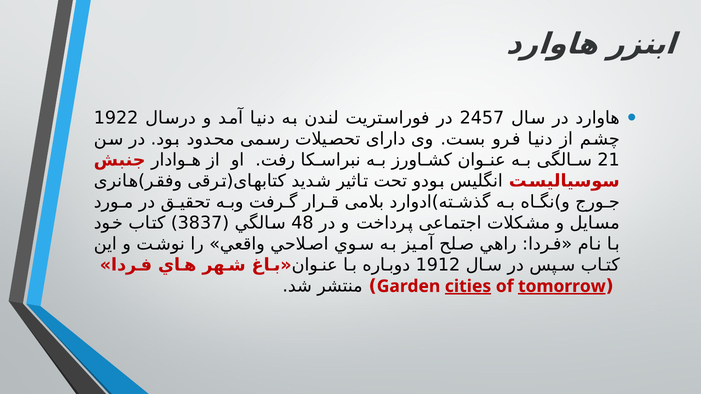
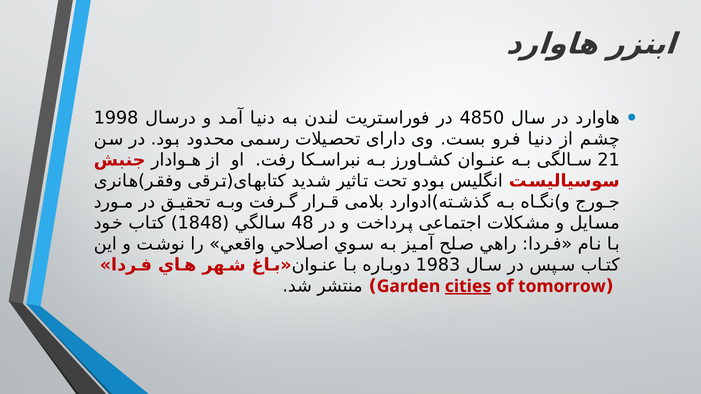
1922: 1922 -> 1998
2457: 2457 -> 4850
3837: 3837 -> 1848
1912: 1912 -> 1983
tomorrow underline: present -> none
